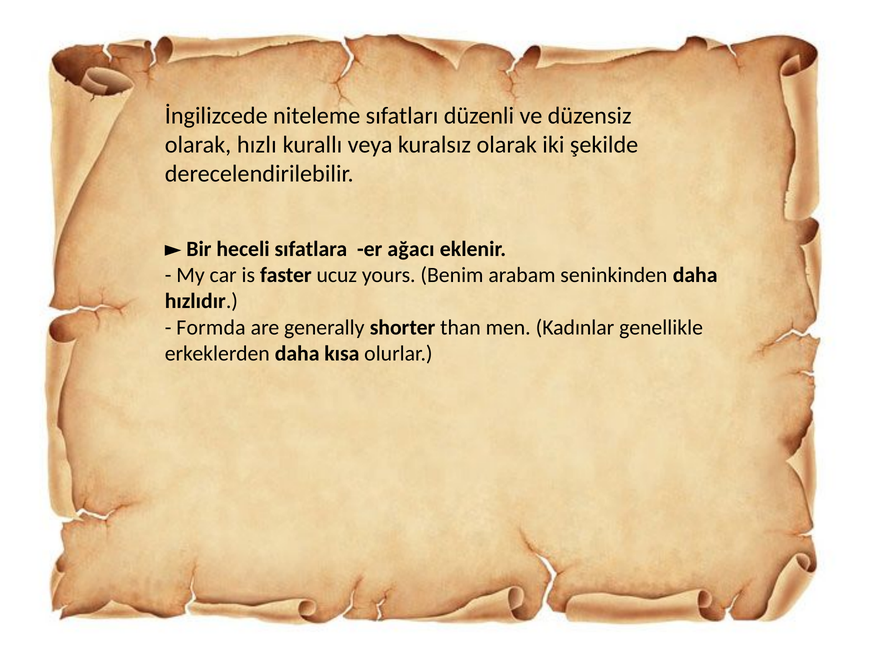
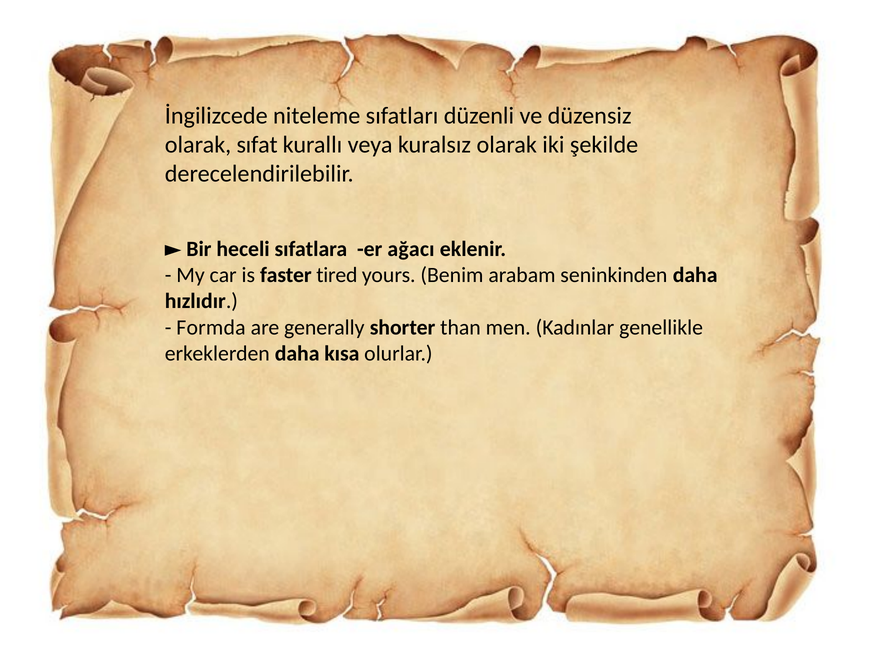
hızlı: hızlı -> sıfat
ucuz: ucuz -> tired
